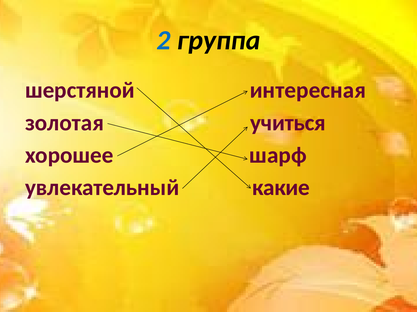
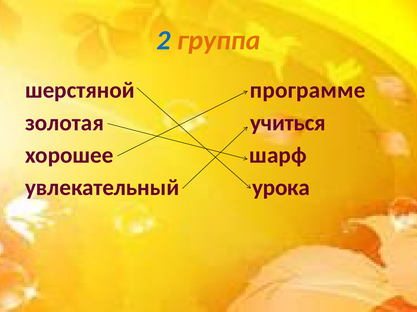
группа colour: black -> orange
интересная: интересная -> программе
какие: какие -> урока
